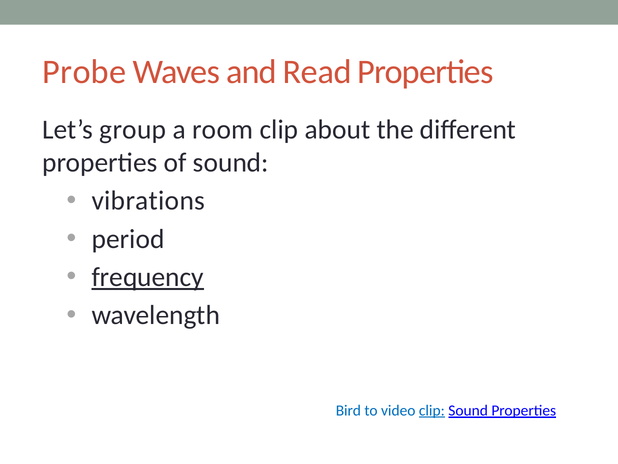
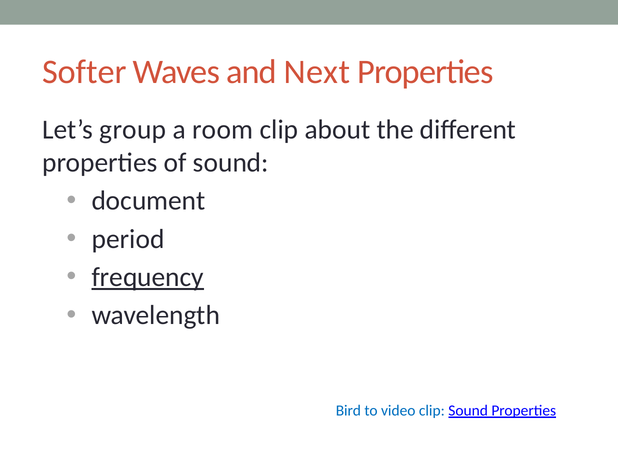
Probe: Probe -> Softer
Read: Read -> Next
vibrations: vibrations -> document
clip at (432, 410) underline: present -> none
